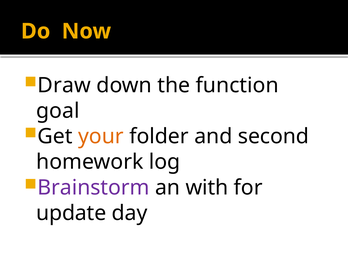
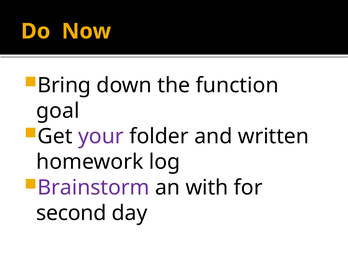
Draw: Draw -> Bring
your colour: orange -> purple
second: second -> written
update: update -> second
